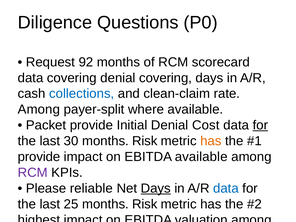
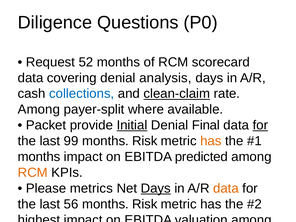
92: 92 -> 52
denial covering: covering -> analysis
clean-claim underline: none -> present
Initial underline: none -> present
Denial Cost: Cost -> Final
30: 30 -> 99
provide at (39, 157): provide -> months
EBITDA available: available -> predicted
RCM at (33, 173) colour: purple -> orange
reliable: reliable -> metrics
data at (226, 188) colour: blue -> orange
25: 25 -> 56
